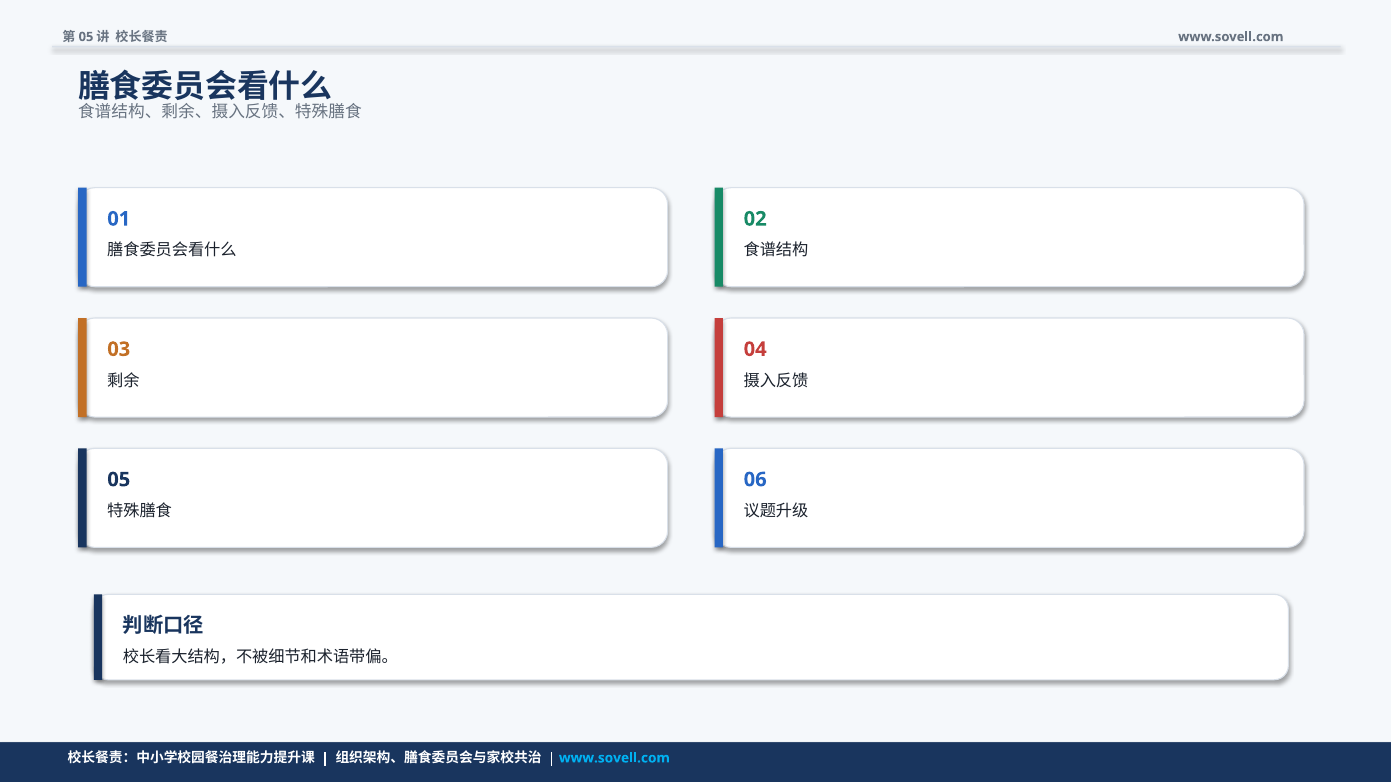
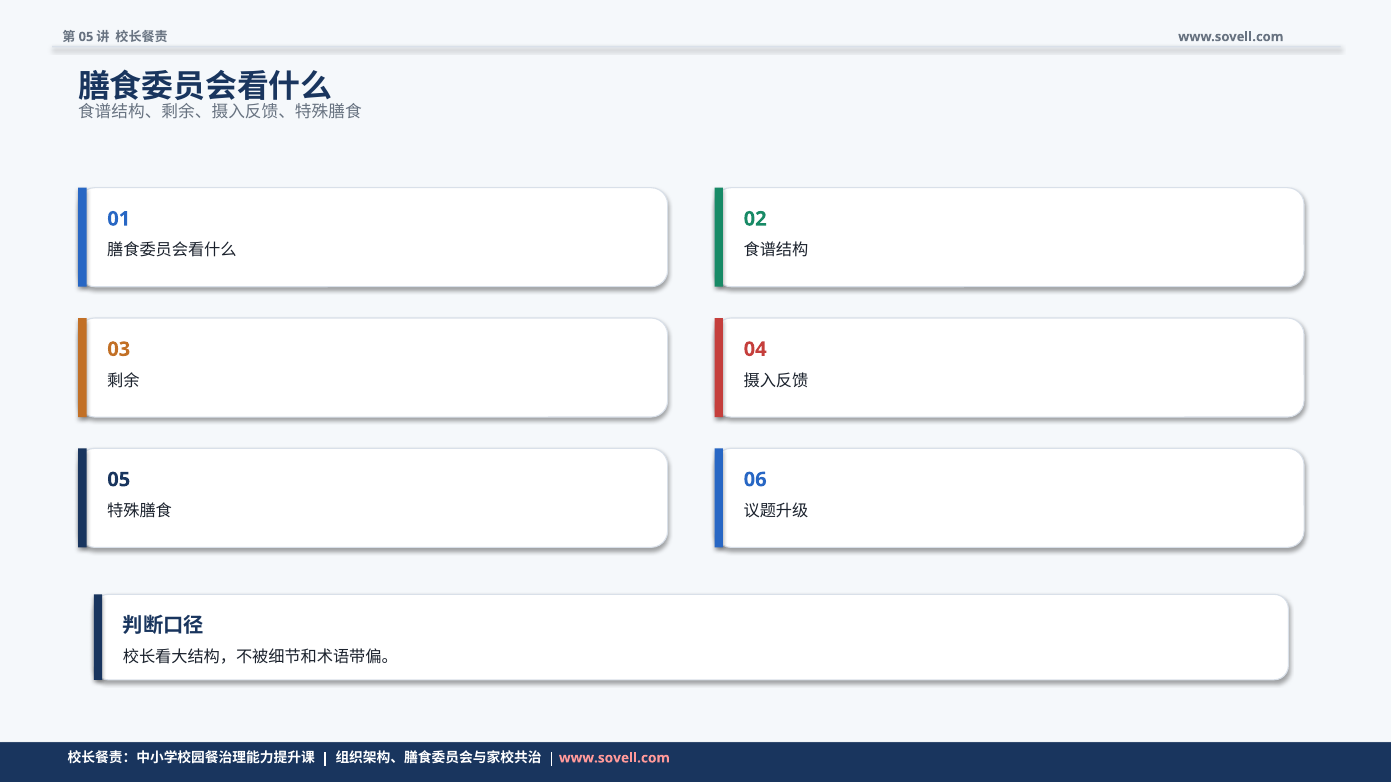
www.sovell.com at (614, 758) colour: light blue -> pink
